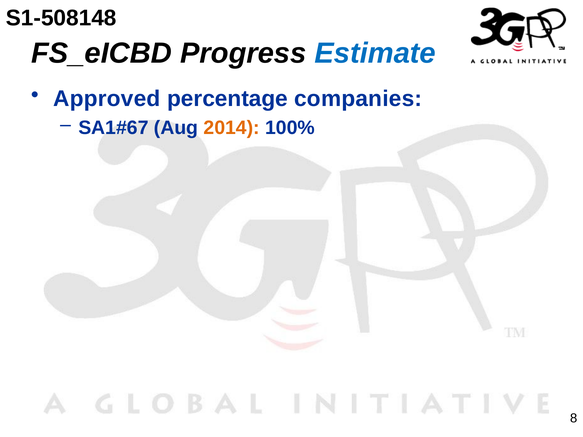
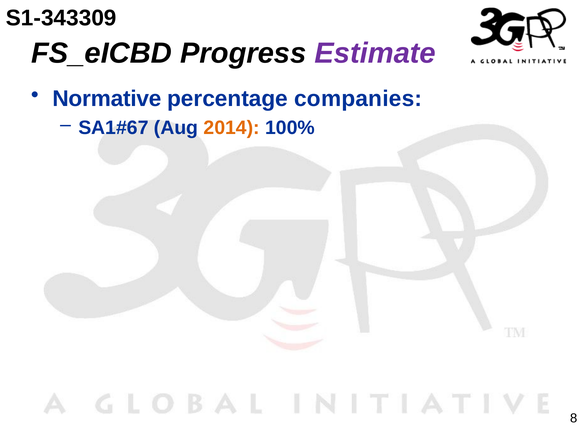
S1-508148: S1-508148 -> S1-343309
Estimate colour: blue -> purple
Approved: Approved -> Normative
